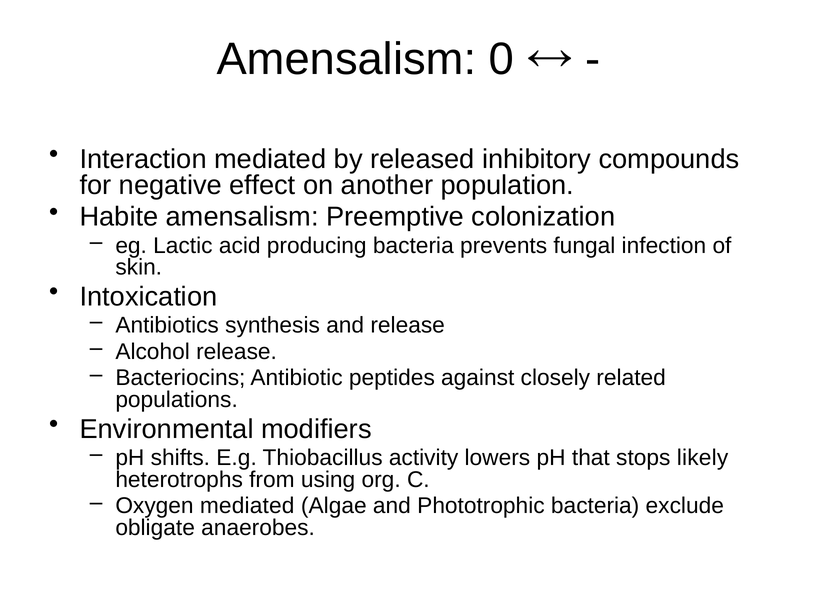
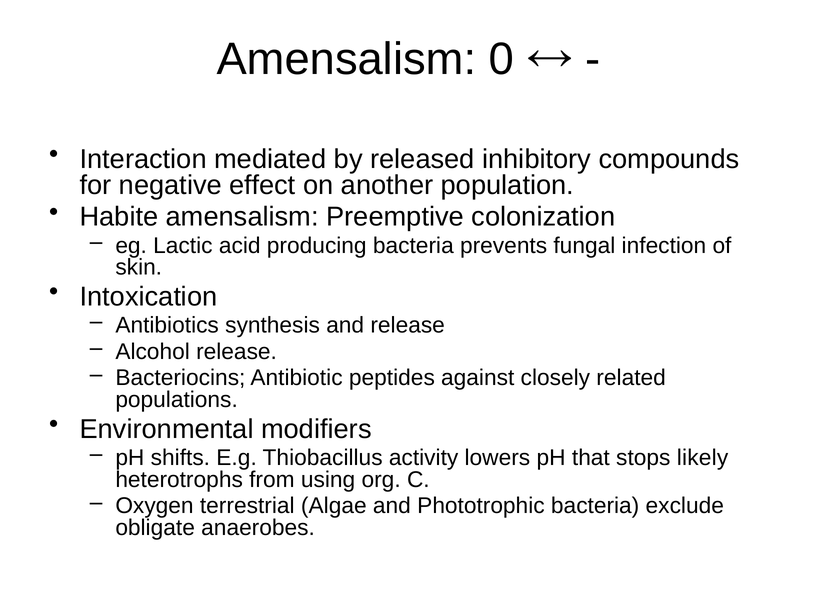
Oxygen mediated: mediated -> terrestrial
